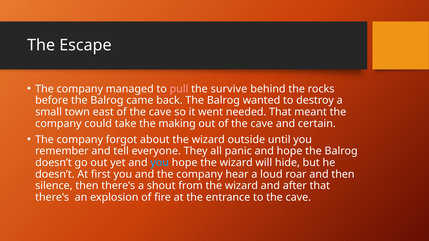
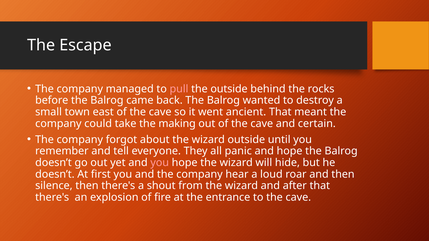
the survive: survive -> outside
needed: needed -> ancient
you at (160, 163) colour: light blue -> pink
